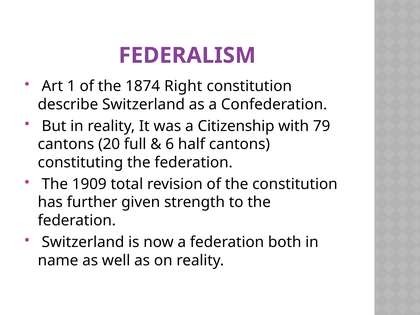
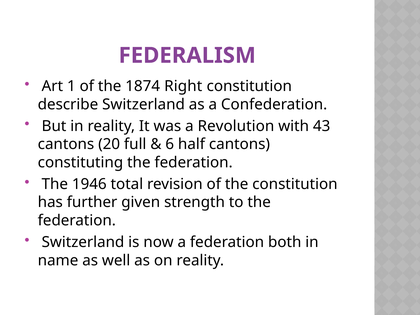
Citizenship: Citizenship -> Revolution
79: 79 -> 43
1909: 1909 -> 1946
